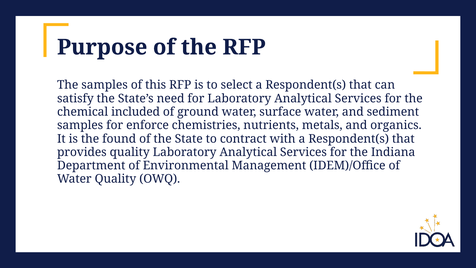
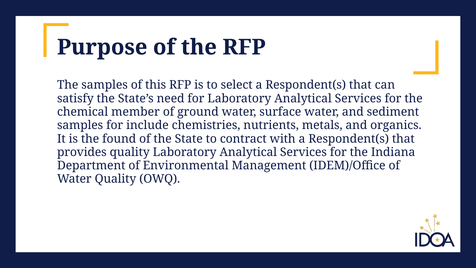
included: included -> member
enforce: enforce -> include
